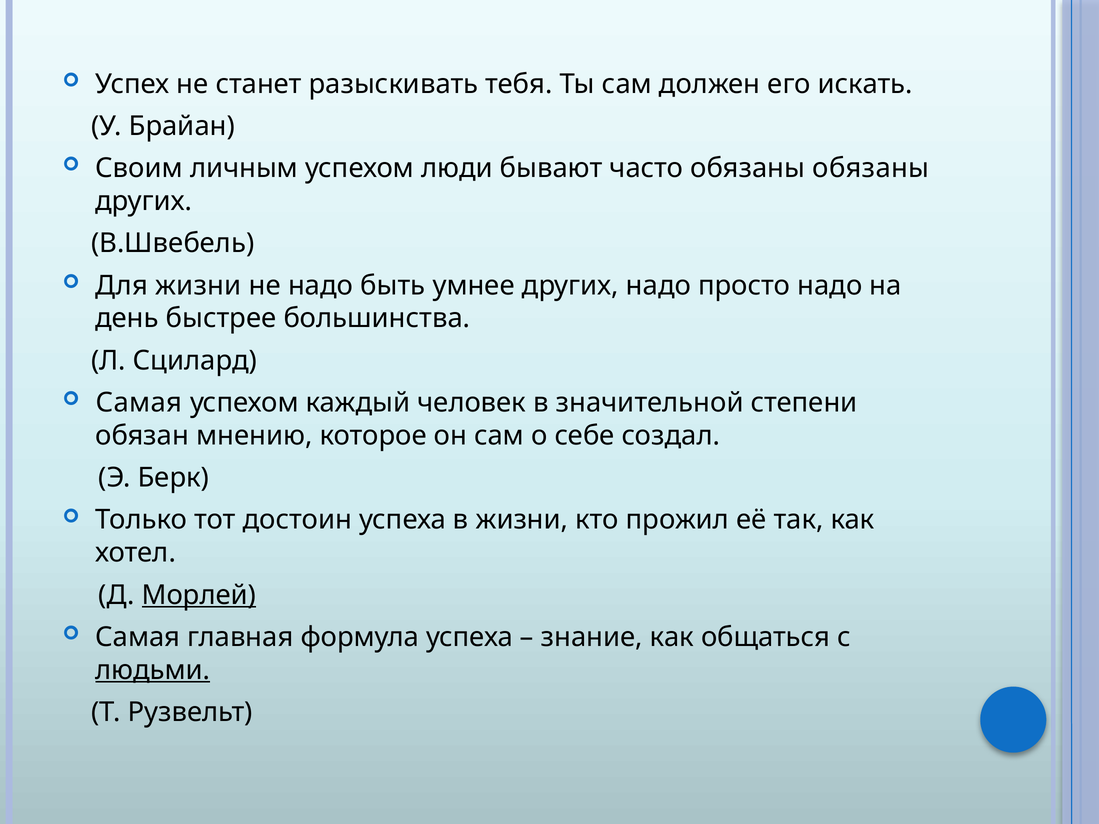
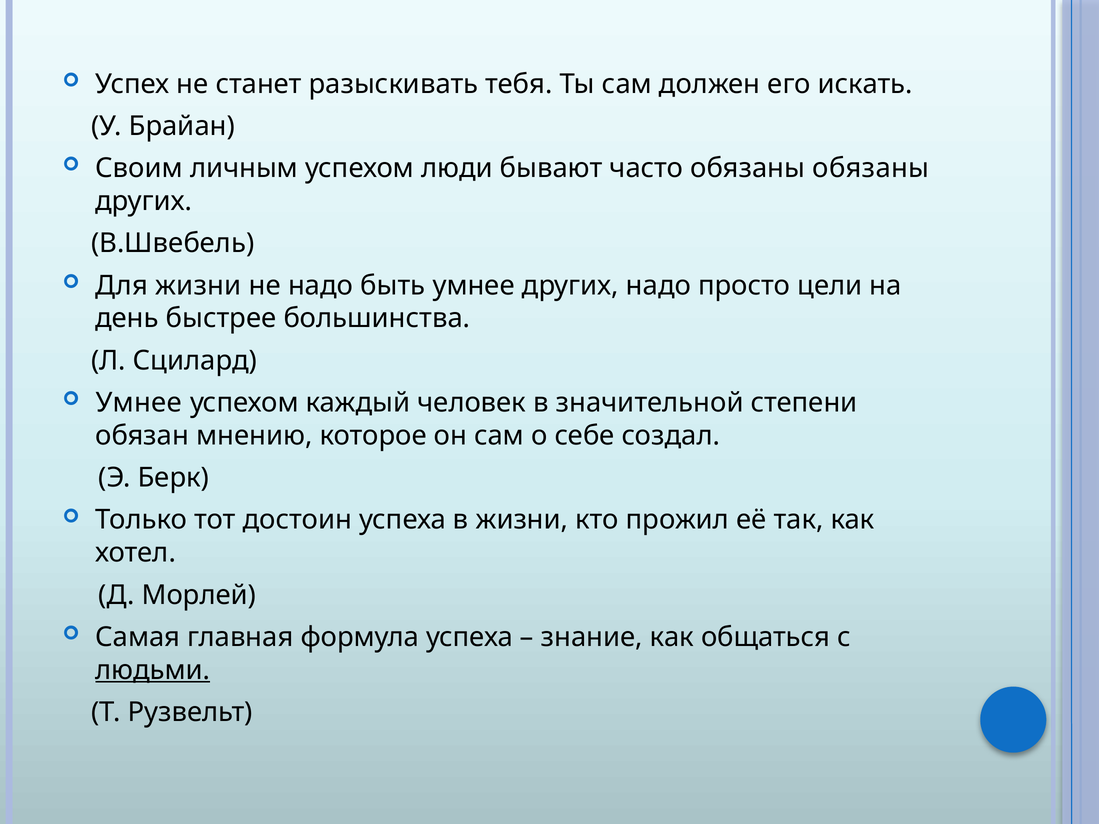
просто надо: надо -> цели
Самая at (139, 403): Самая -> Умнее
Морлей underline: present -> none
